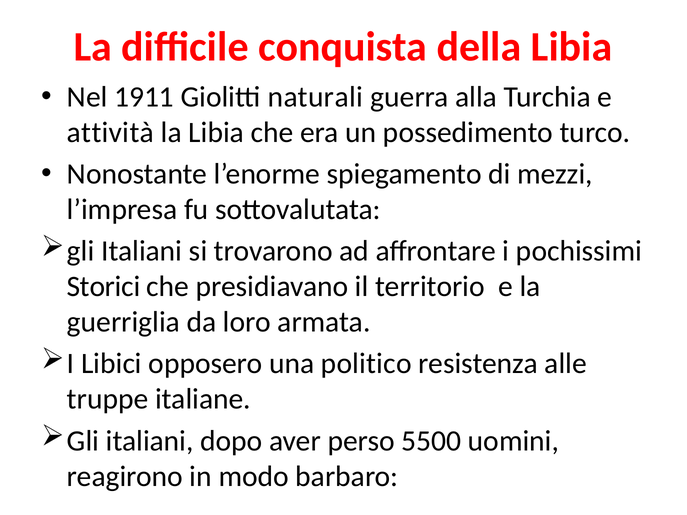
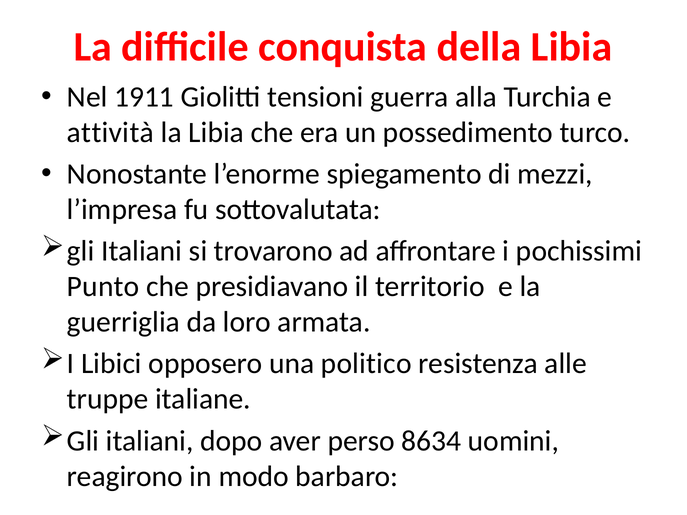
naturali: naturali -> tensioni
Storici: Storici -> Punto
5500: 5500 -> 8634
